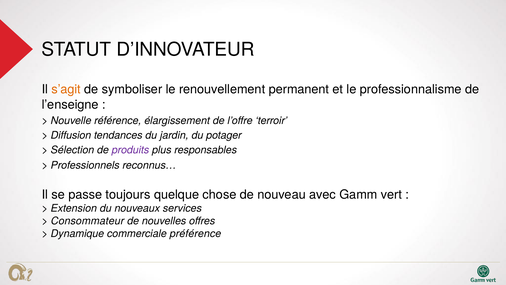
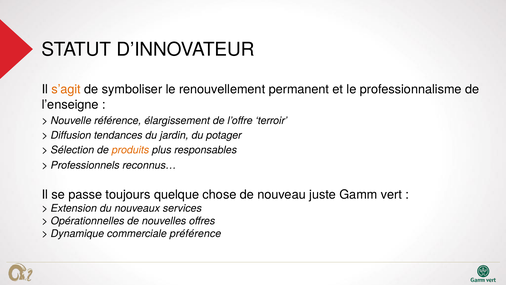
produits colour: purple -> orange
avec: avec -> juste
Consommateur: Consommateur -> Opérationnelles
